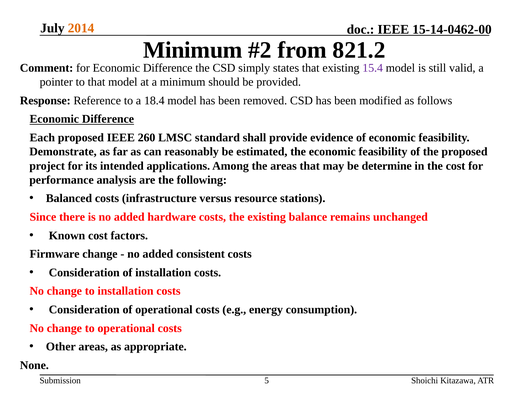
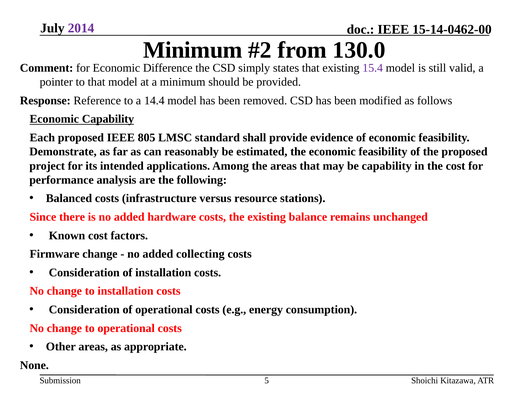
2014 colour: orange -> purple
821.2: 821.2 -> 130.0
18.4: 18.4 -> 14.4
Difference at (108, 119): Difference -> Capability
260: 260 -> 805
be determine: determine -> capability
consistent: consistent -> collecting
